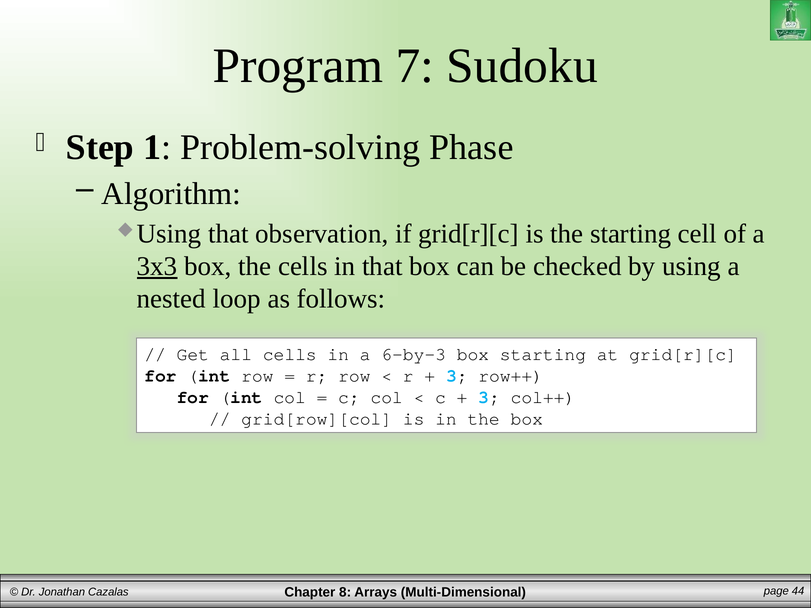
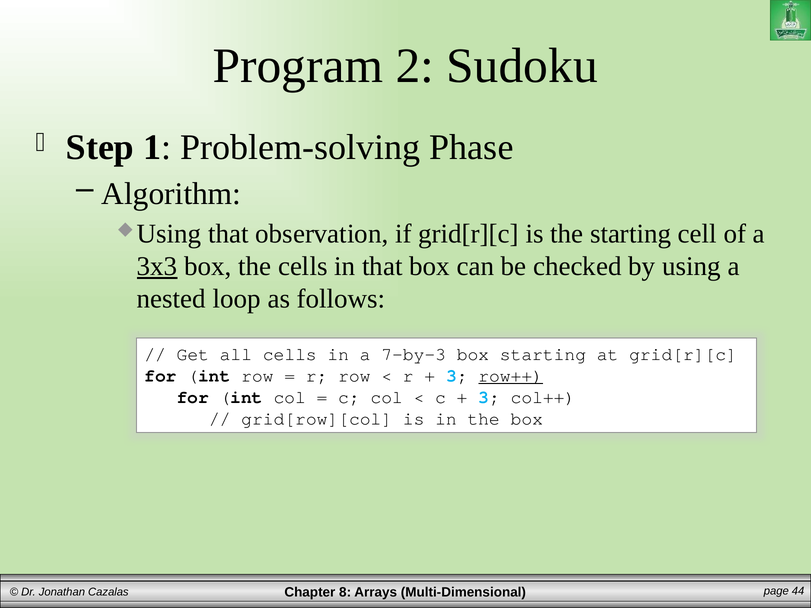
7: 7 -> 2
6-by-3: 6-by-3 -> 7-by-3
row++ underline: none -> present
